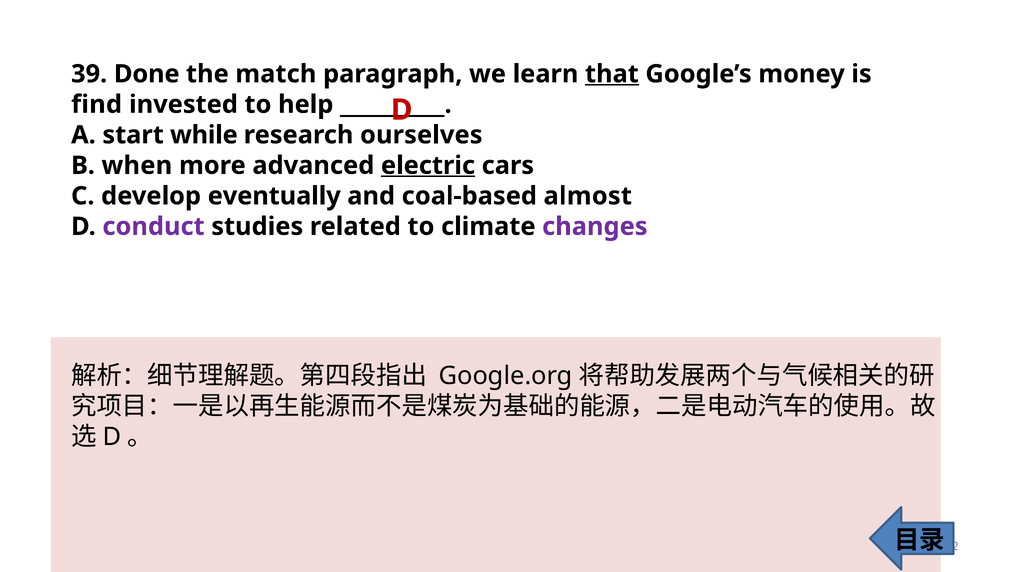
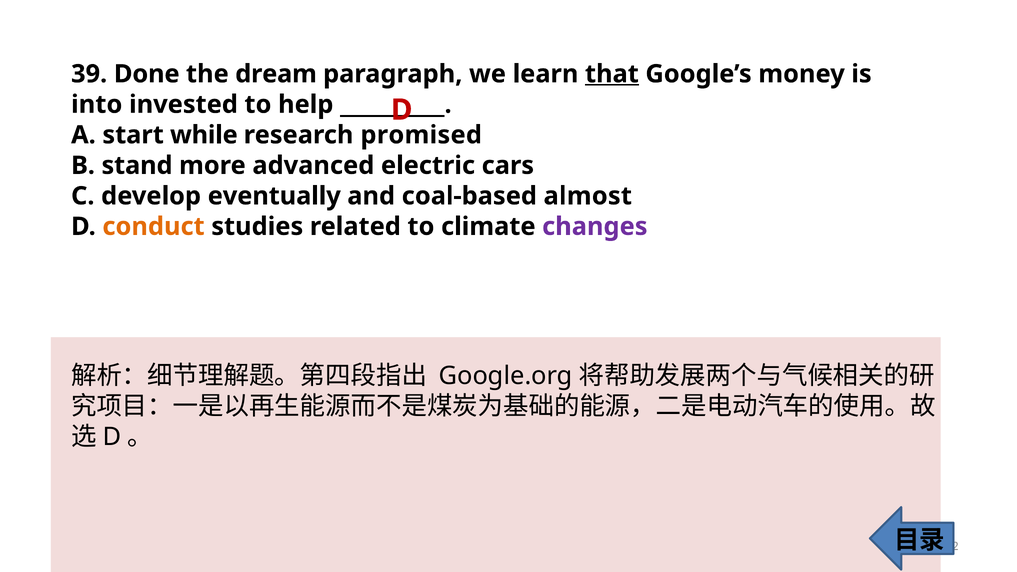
match: match -> dream
find: find -> into
ourselves: ourselves -> promised
when: when -> stand
electric underline: present -> none
conduct colour: purple -> orange
